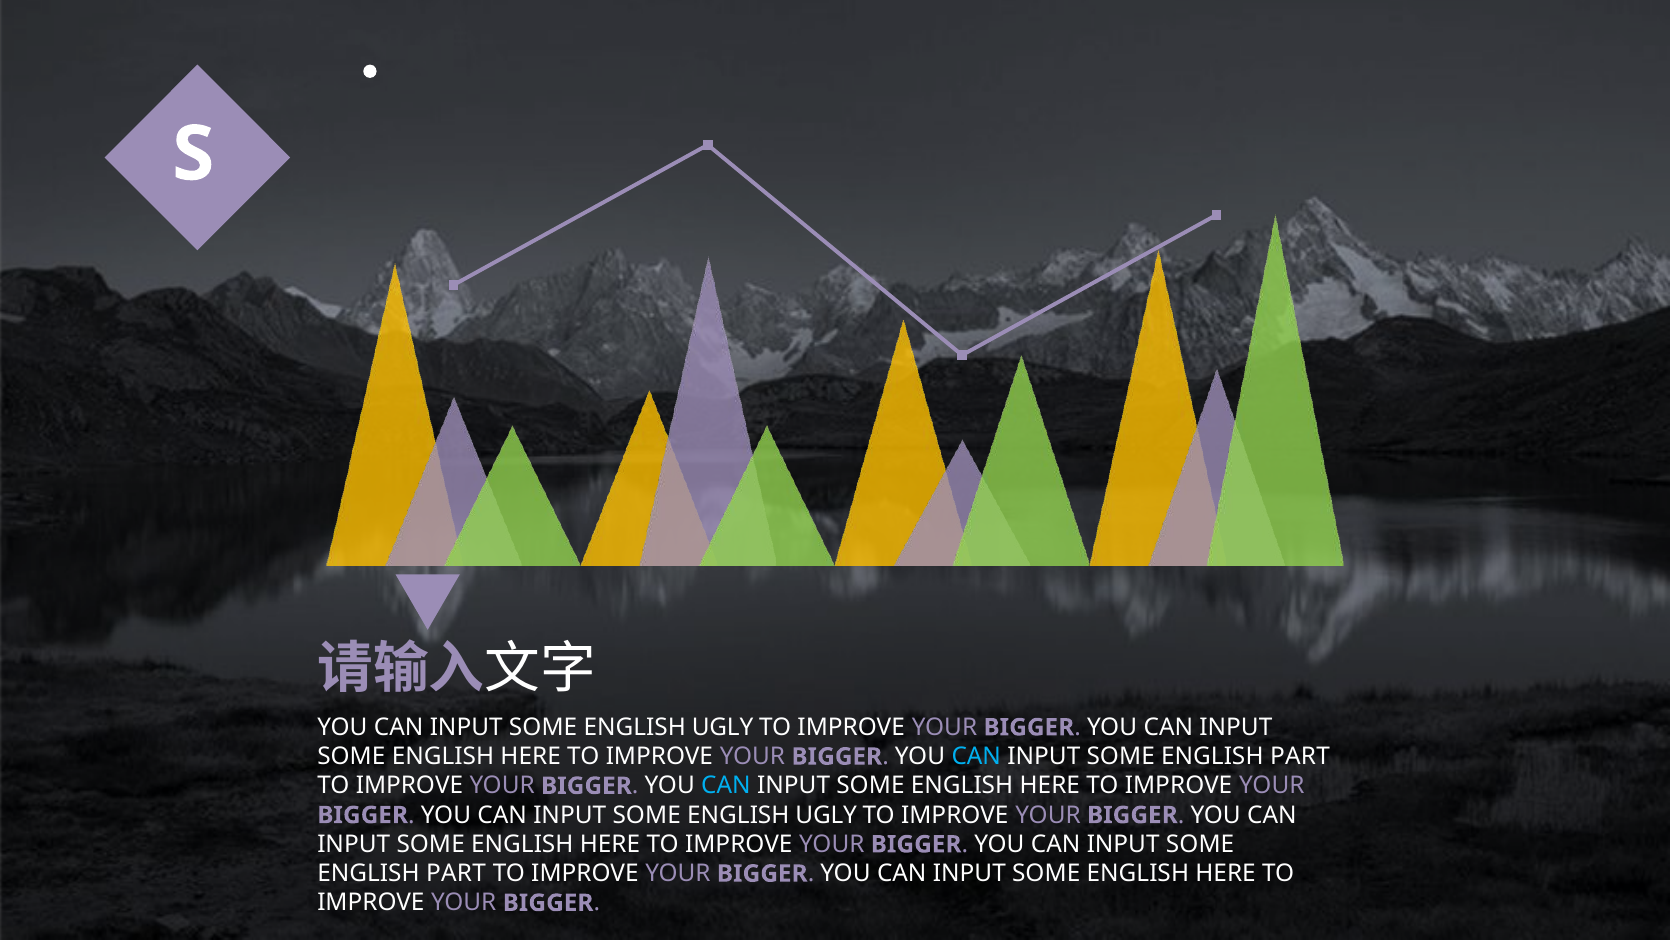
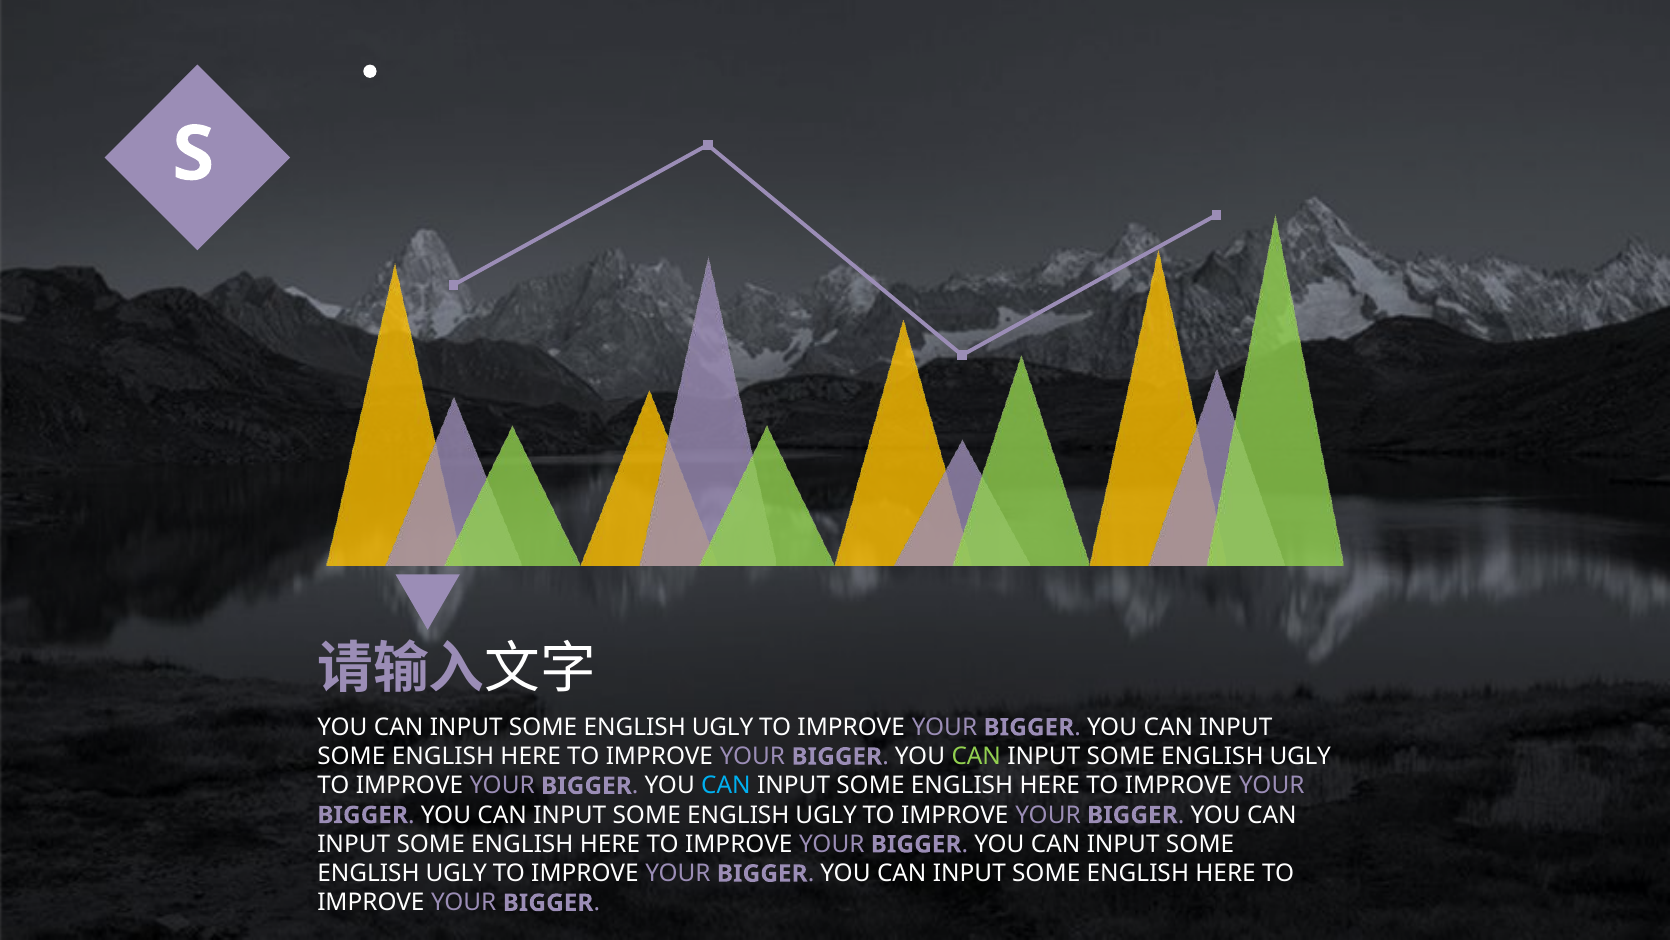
CAN at (976, 756) colour: light blue -> light green
PART at (1300, 756): PART -> UGLY
PART at (456, 873): PART -> UGLY
